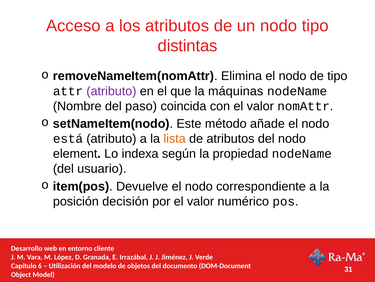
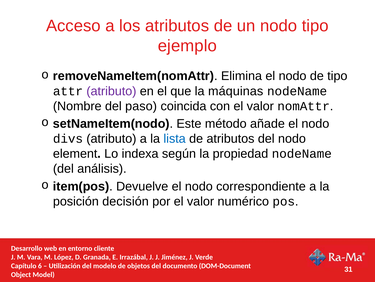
distintas: distintas -> ejemplo
está: está -> divs
lista colour: orange -> blue
usuario: usuario -> análisis
